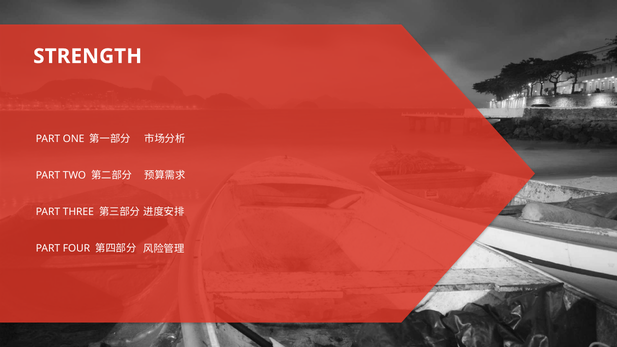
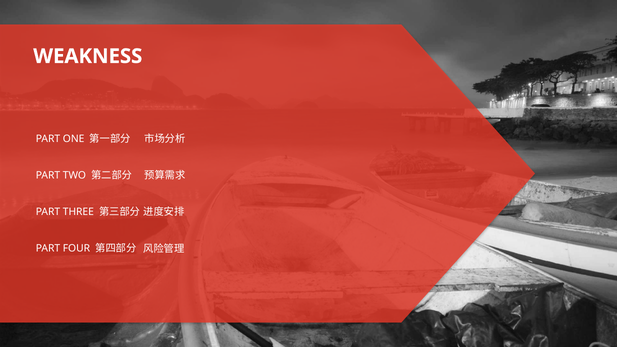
STRENGTH: STRENGTH -> WEAKNESS
